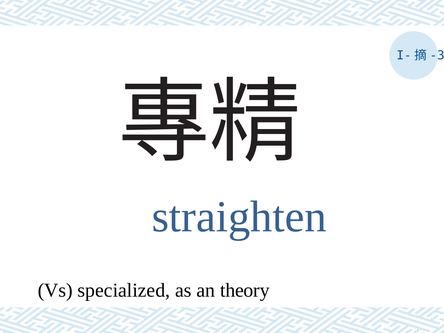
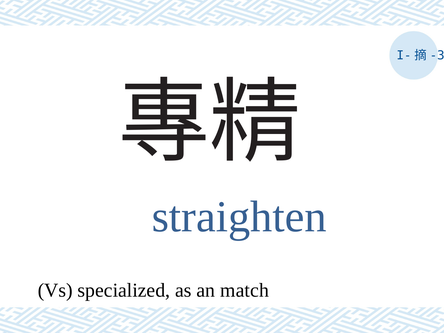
theory: theory -> match
